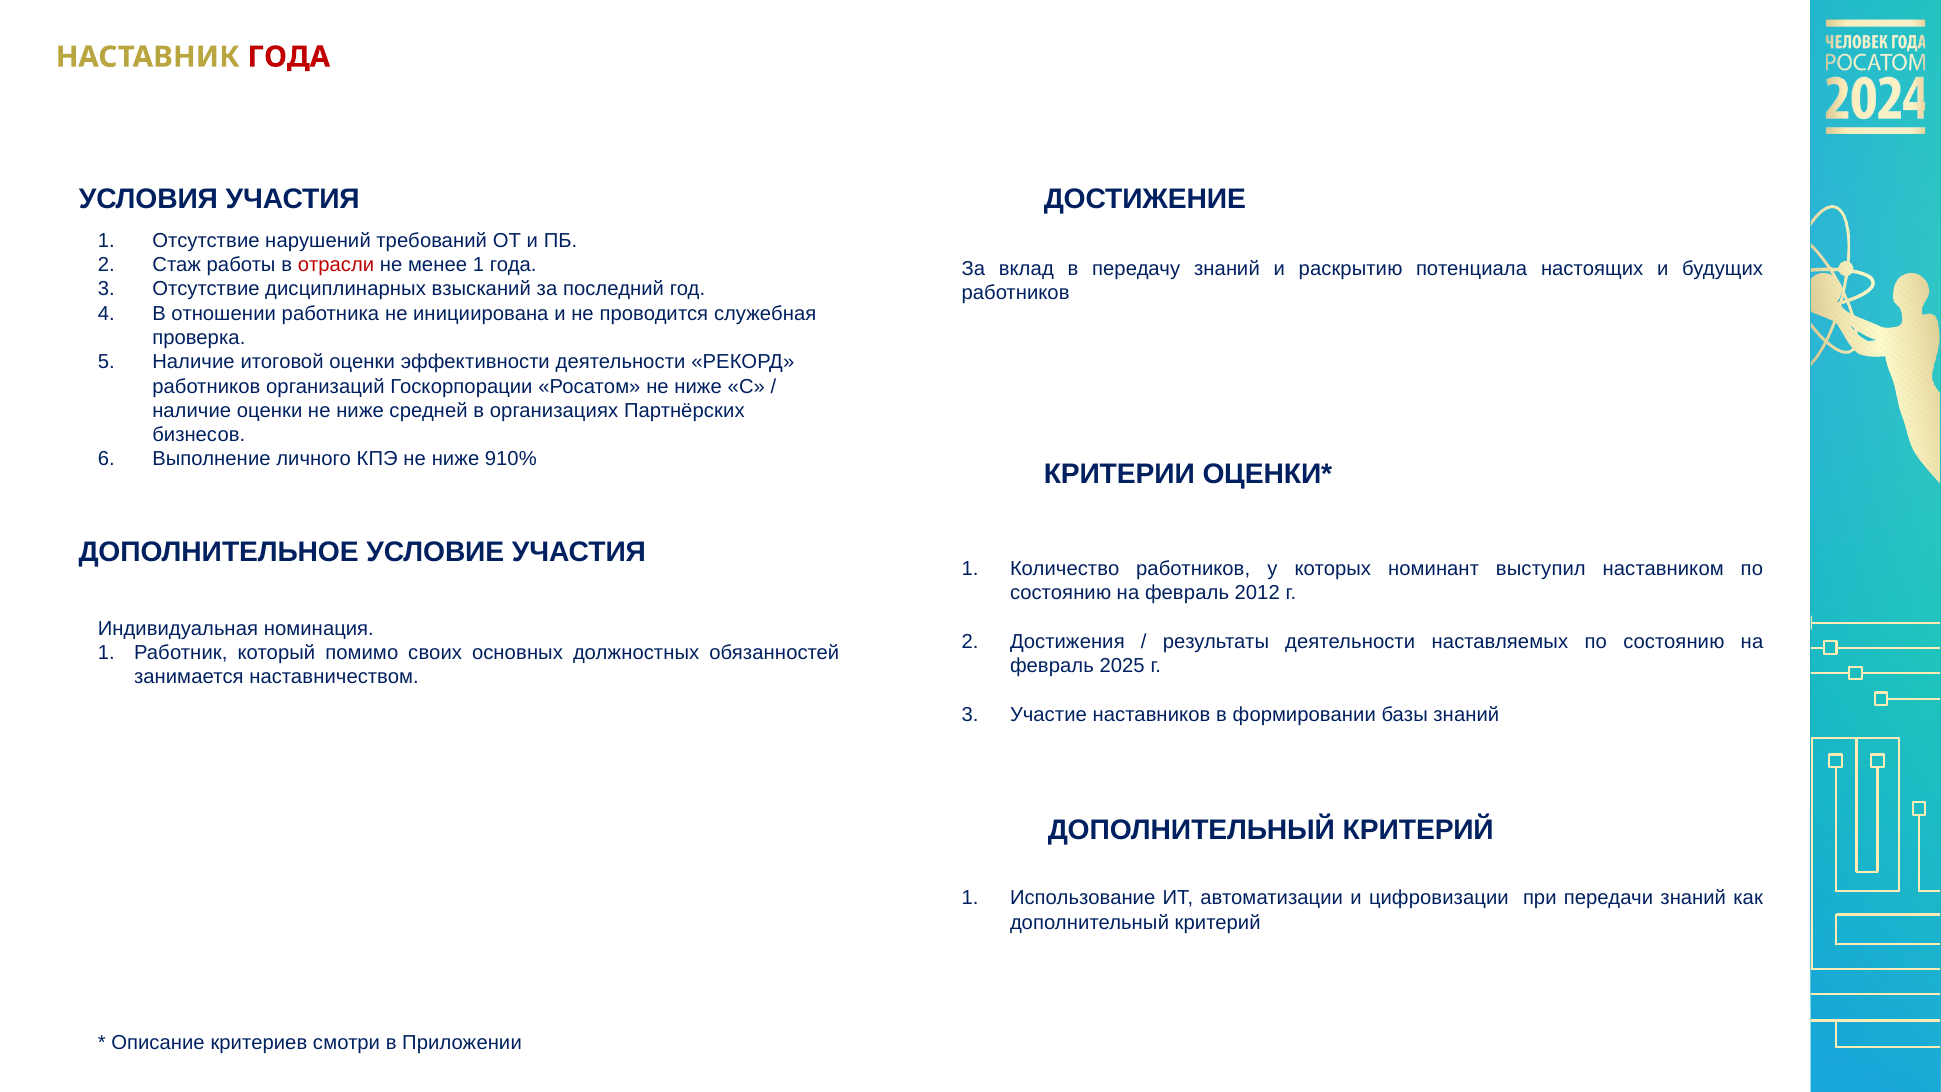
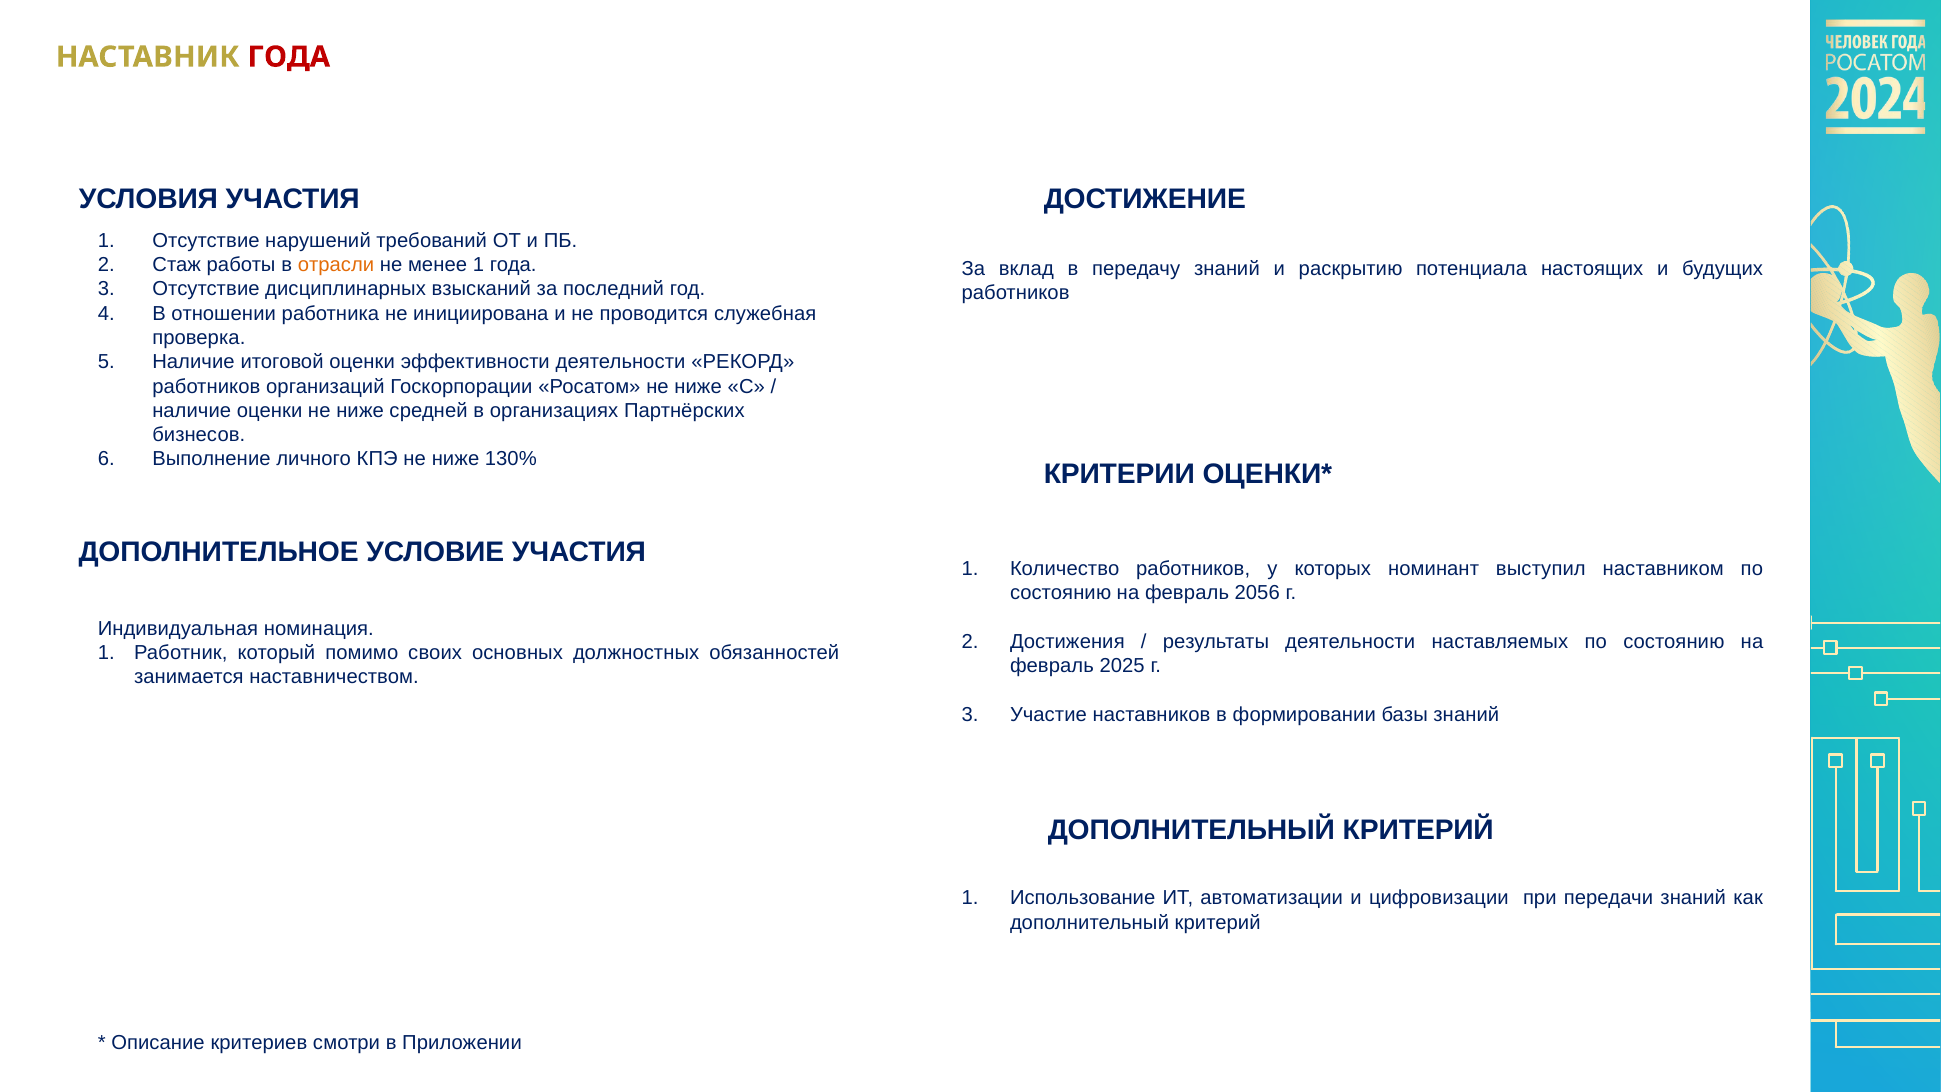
отрасли colour: red -> orange
910%: 910% -> 130%
2012: 2012 -> 2056
